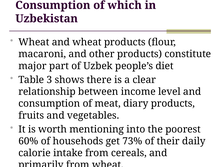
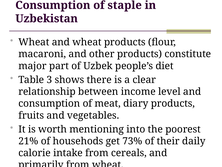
which: which -> staple
60%: 60% -> 21%
